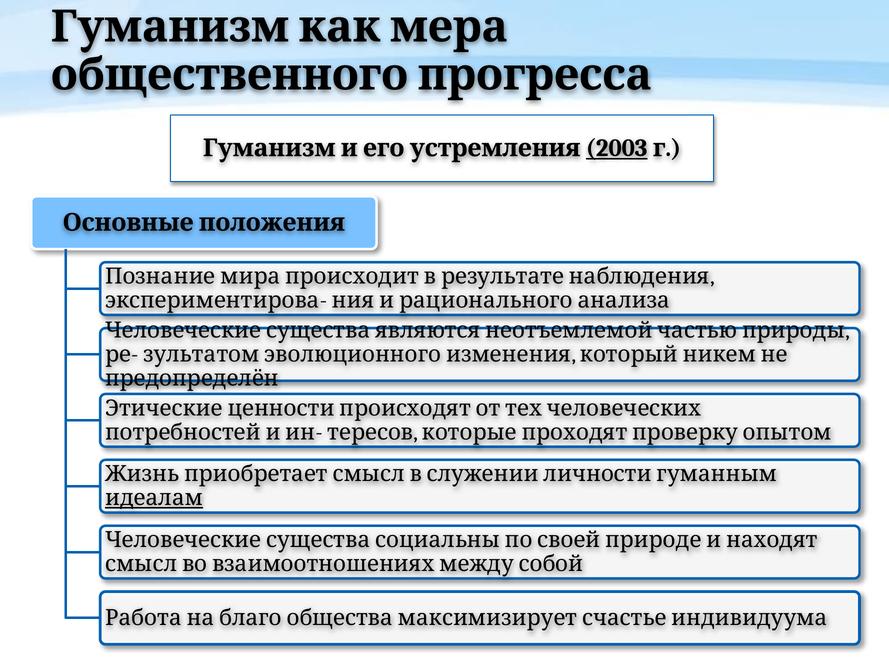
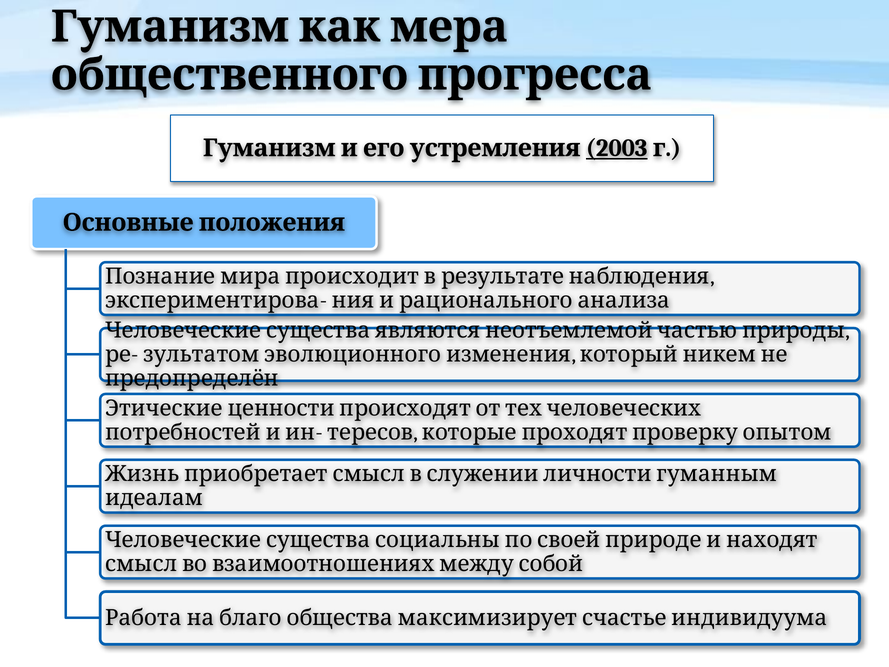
идеалам underline: present -> none
